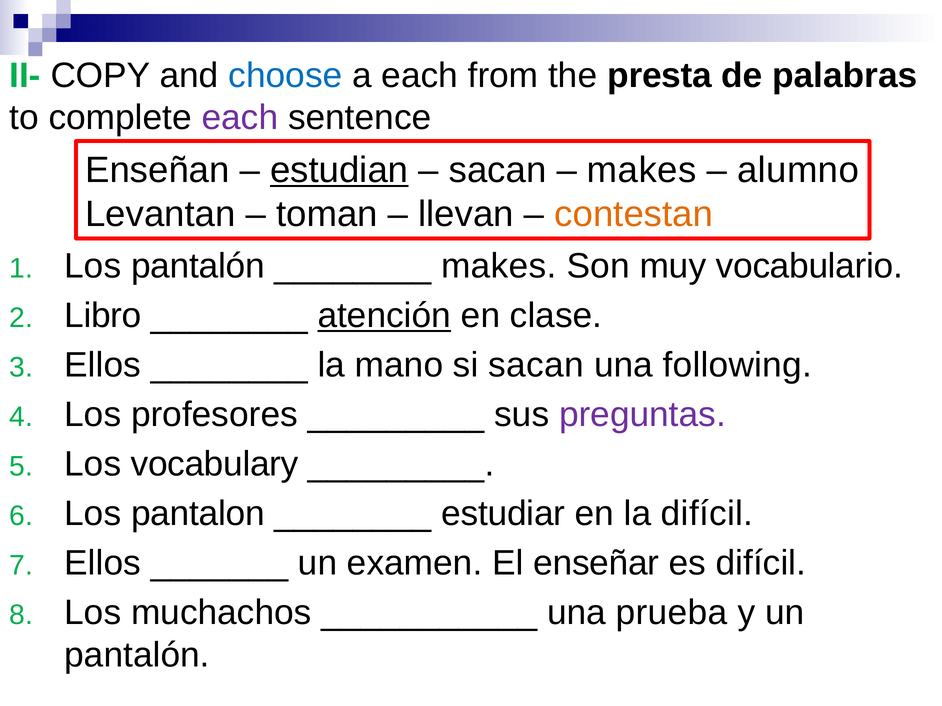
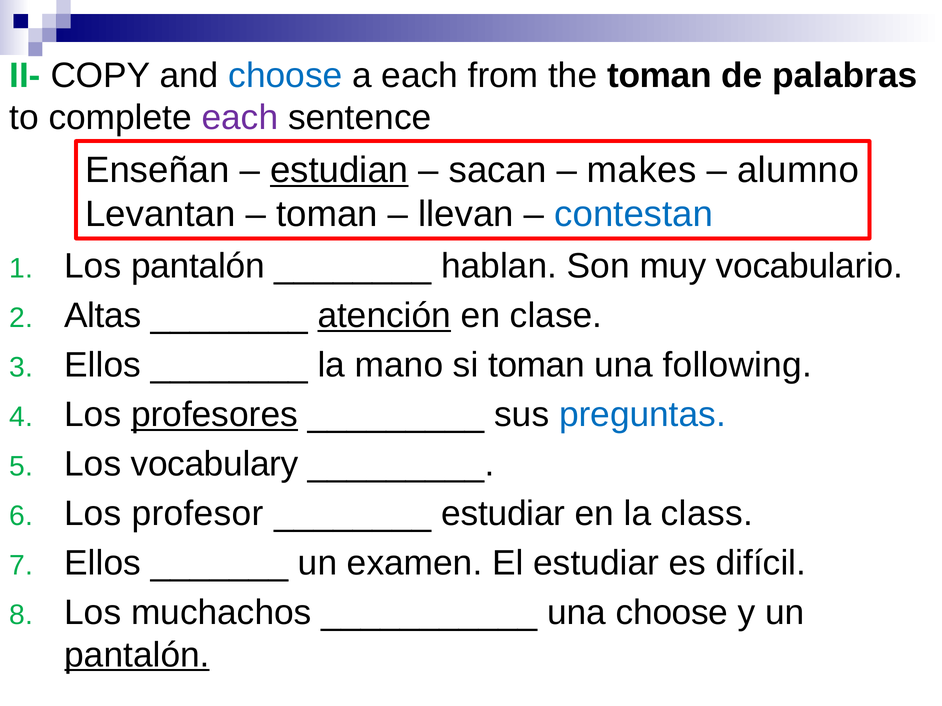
the presta: presta -> toman
contestan colour: orange -> blue
makes at (499, 266): makes -> hablan
Libro: Libro -> Altas
si sacan: sacan -> toman
profesores underline: none -> present
preguntas colour: purple -> blue
pantalon: pantalon -> profesor
la difícil: difícil -> class
El enseñar: enseñar -> estudiar
una prueba: prueba -> choose
pantalón at (137, 655) underline: none -> present
